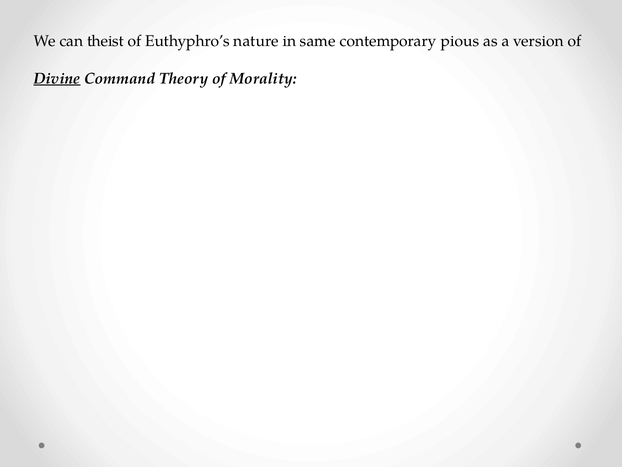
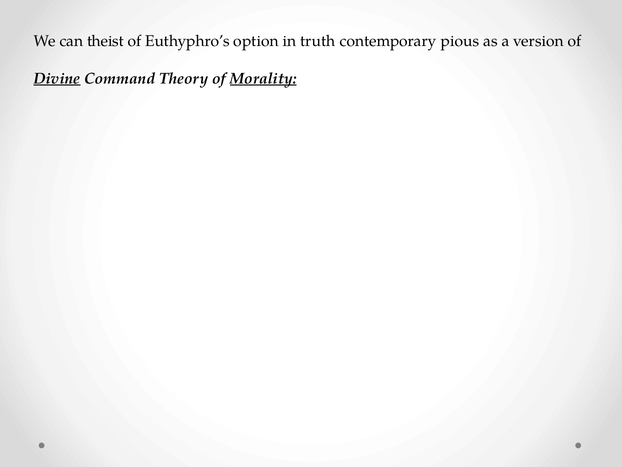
nature: nature -> option
same: same -> truth
Morality underline: none -> present
